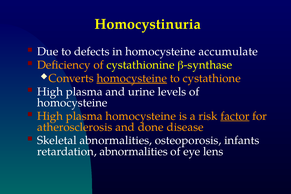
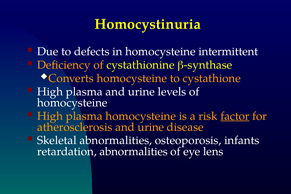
accumulate: accumulate -> intermittent
homocysteine at (132, 78) underline: present -> none
atherosclerosis and done: done -> urine
